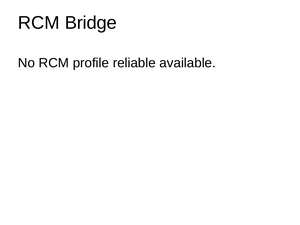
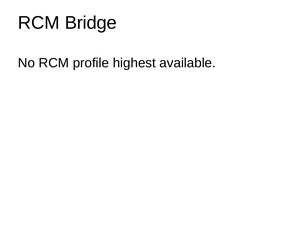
reliable: reliable -> highest
